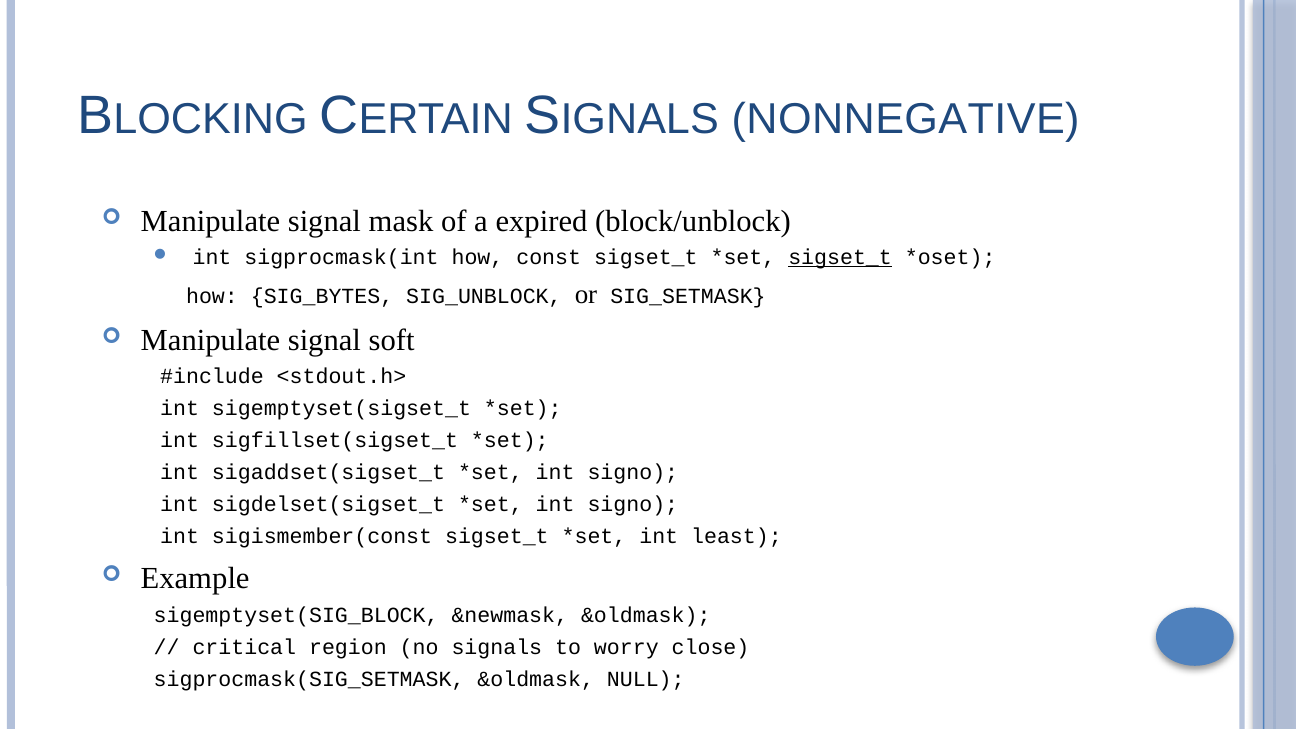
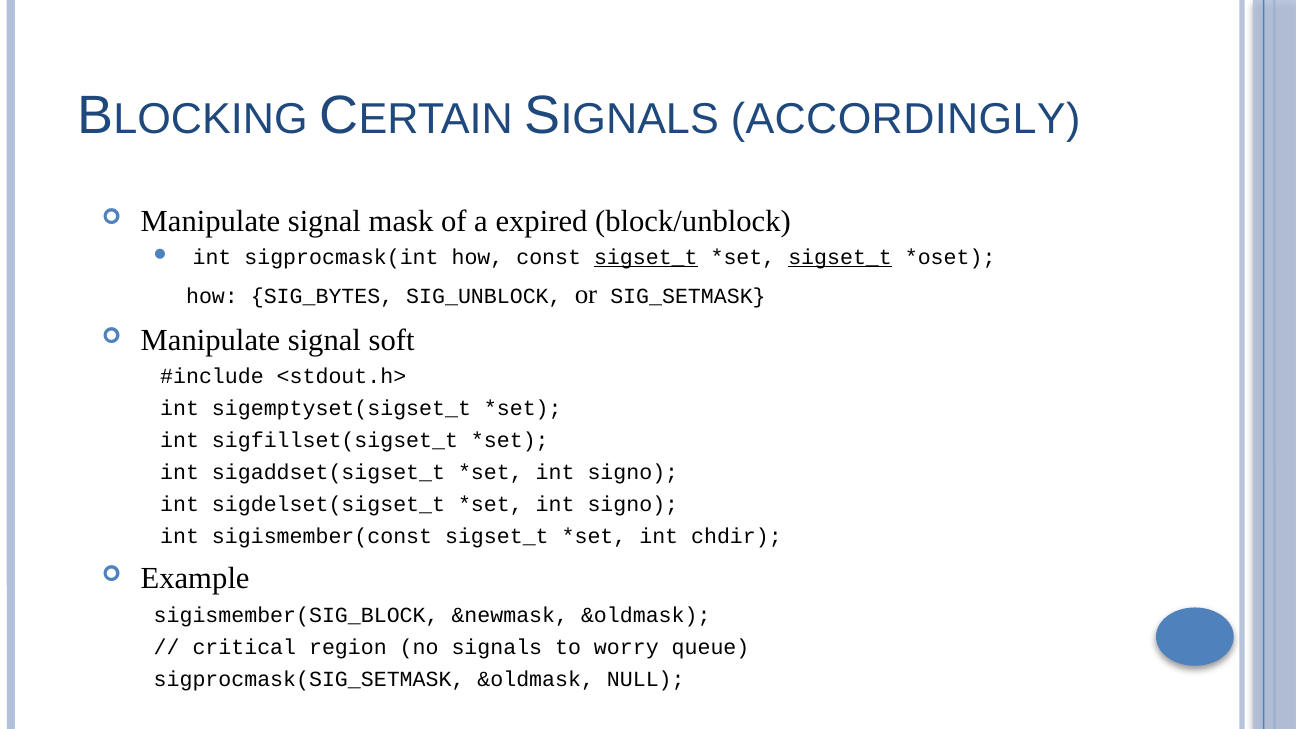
NONNEGATIVE: NONNEGATIVE -> ACCORDINGLY
sigset_t at (646, 258) underline: none -> present
least: least -> chdir
sigemptyset(SIG_BLOCK: sigemptyset(SIG_BLOCK -> sigismember(SIG_BLOCK
close: close -> queue
